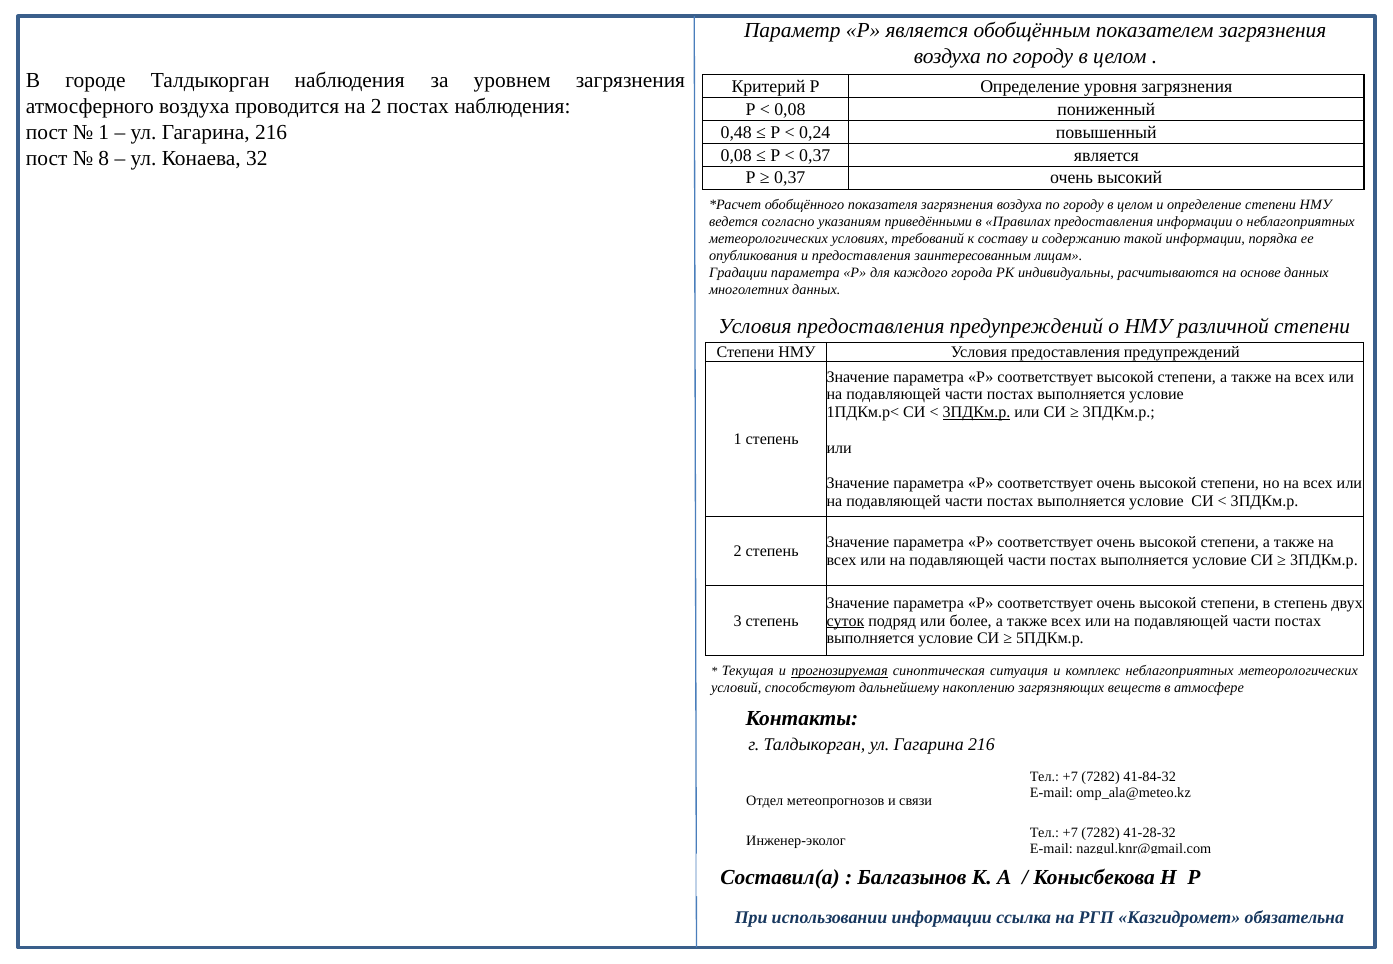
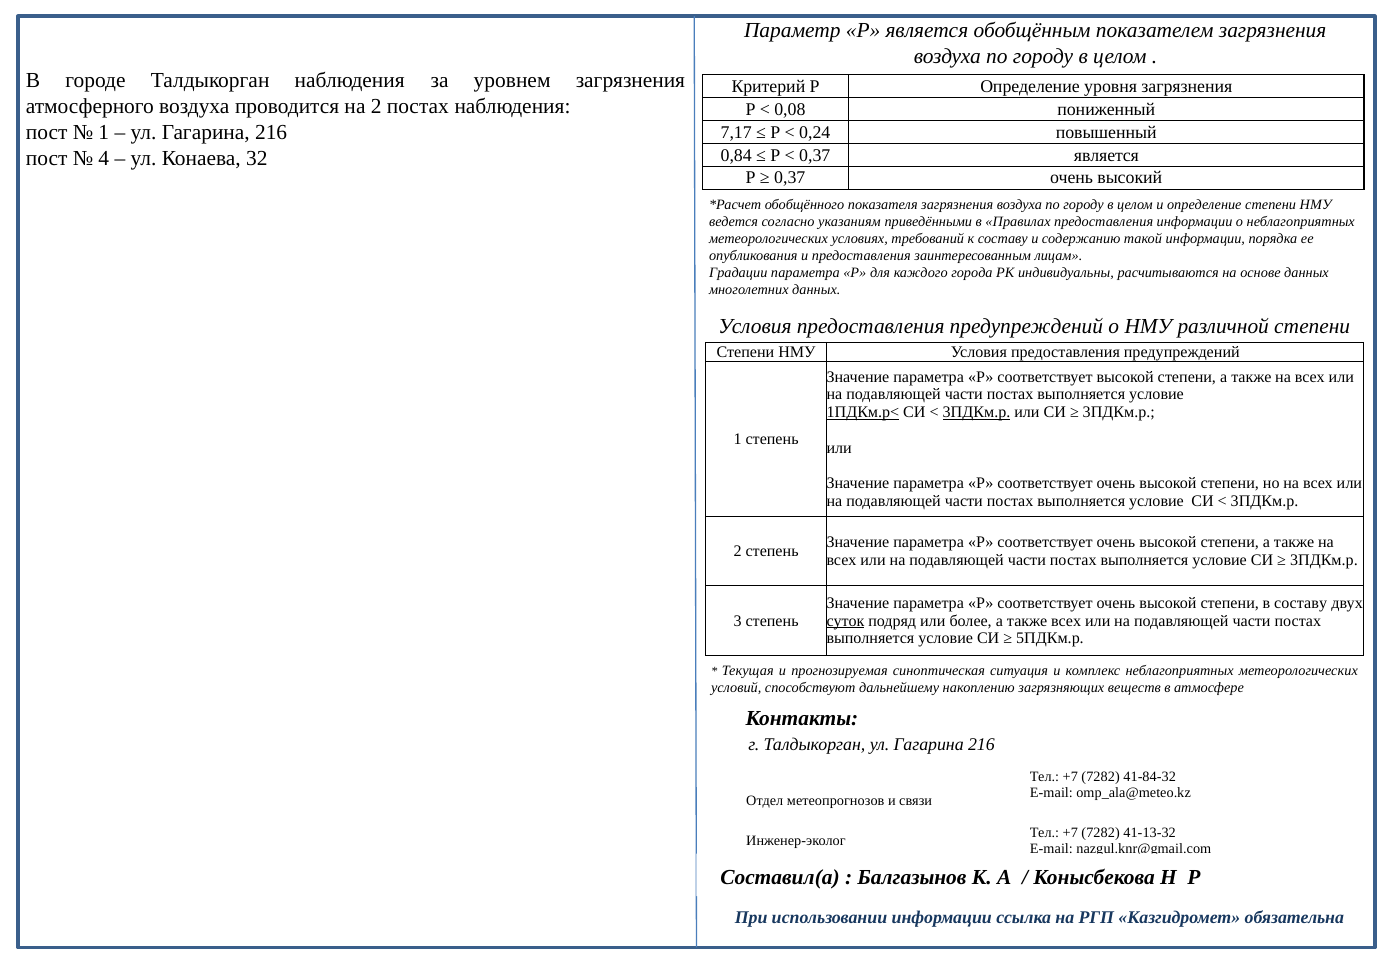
0,48: 0,48 -> 7,17
0,08 at (736, 155): 0,08 -> 0,84
8: 8 -> 4
1ПДКм.р< underline: none -> present
в степень: степень -> составу
прогнозируемая underline: present -> none
41-28-32: 41-28-32 -> 41-13-32
